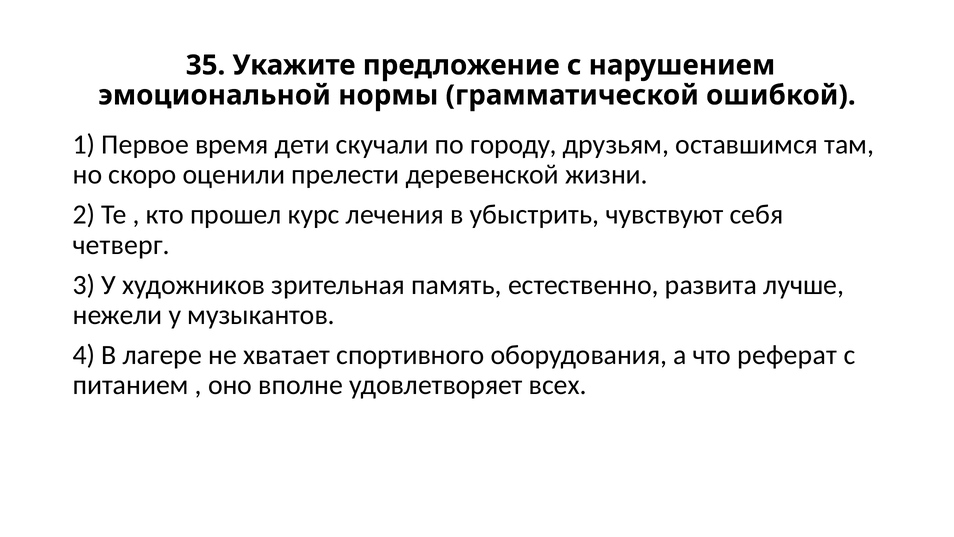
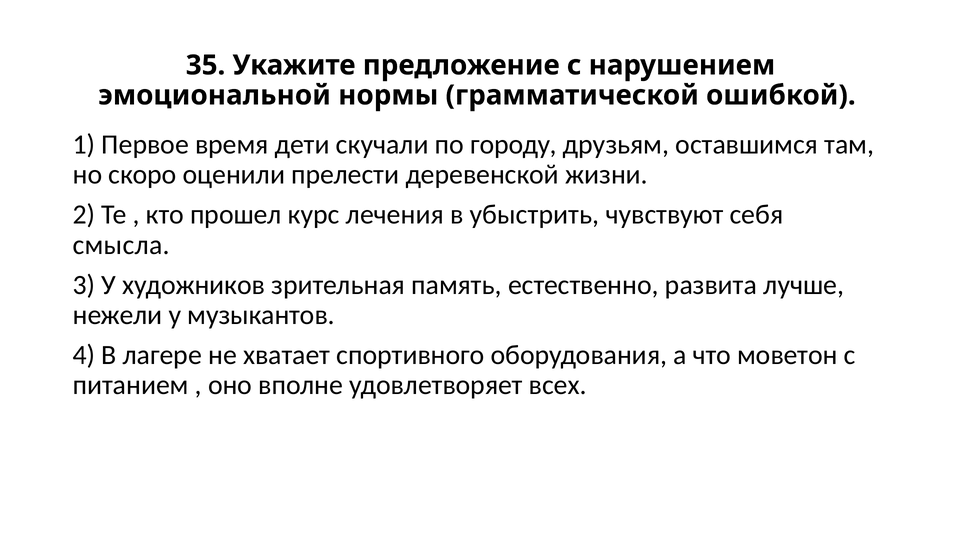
четверг: четверг -> смысла
реферат: реферат -> моветон
